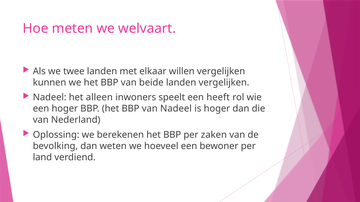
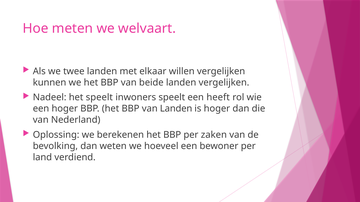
het alleen: alleen -> speelt
van Nadeel: Nadeel -> Landen
